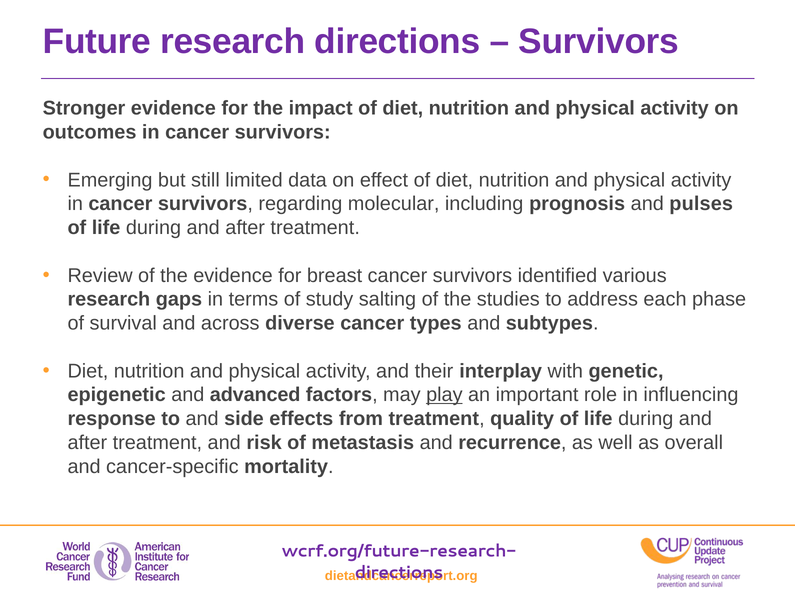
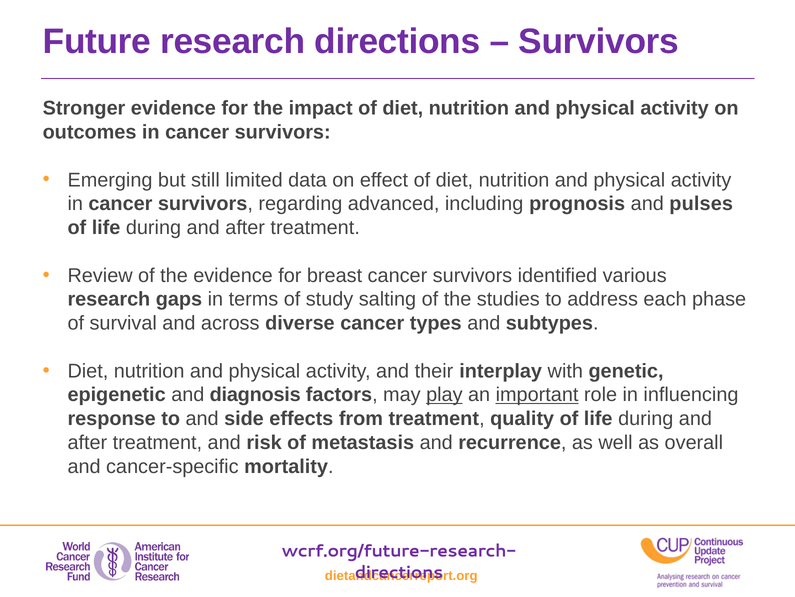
molecular: molecular -> advanced
advanced: advanced -> diagnosis
important underline: none -> present
